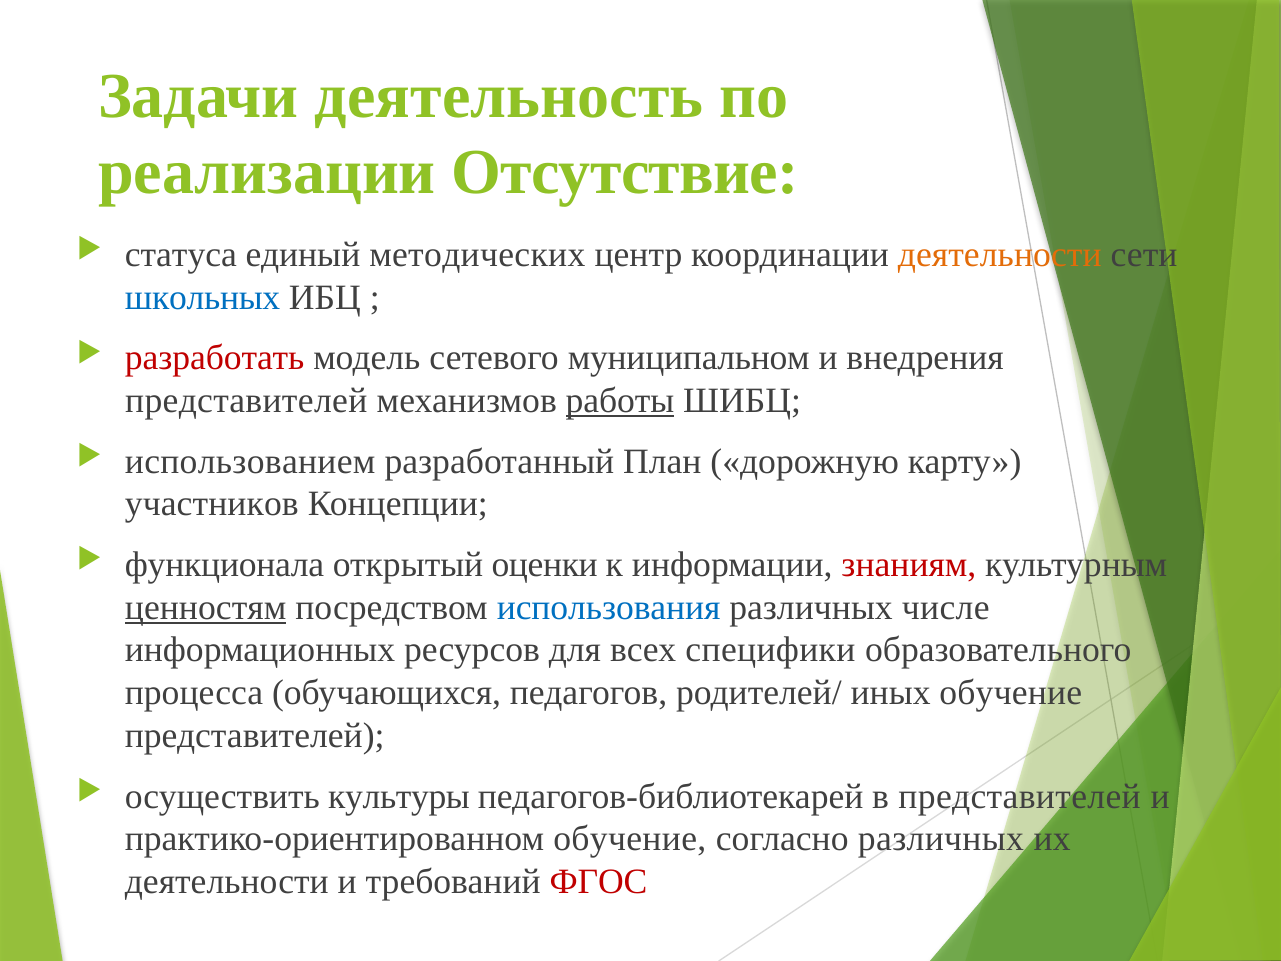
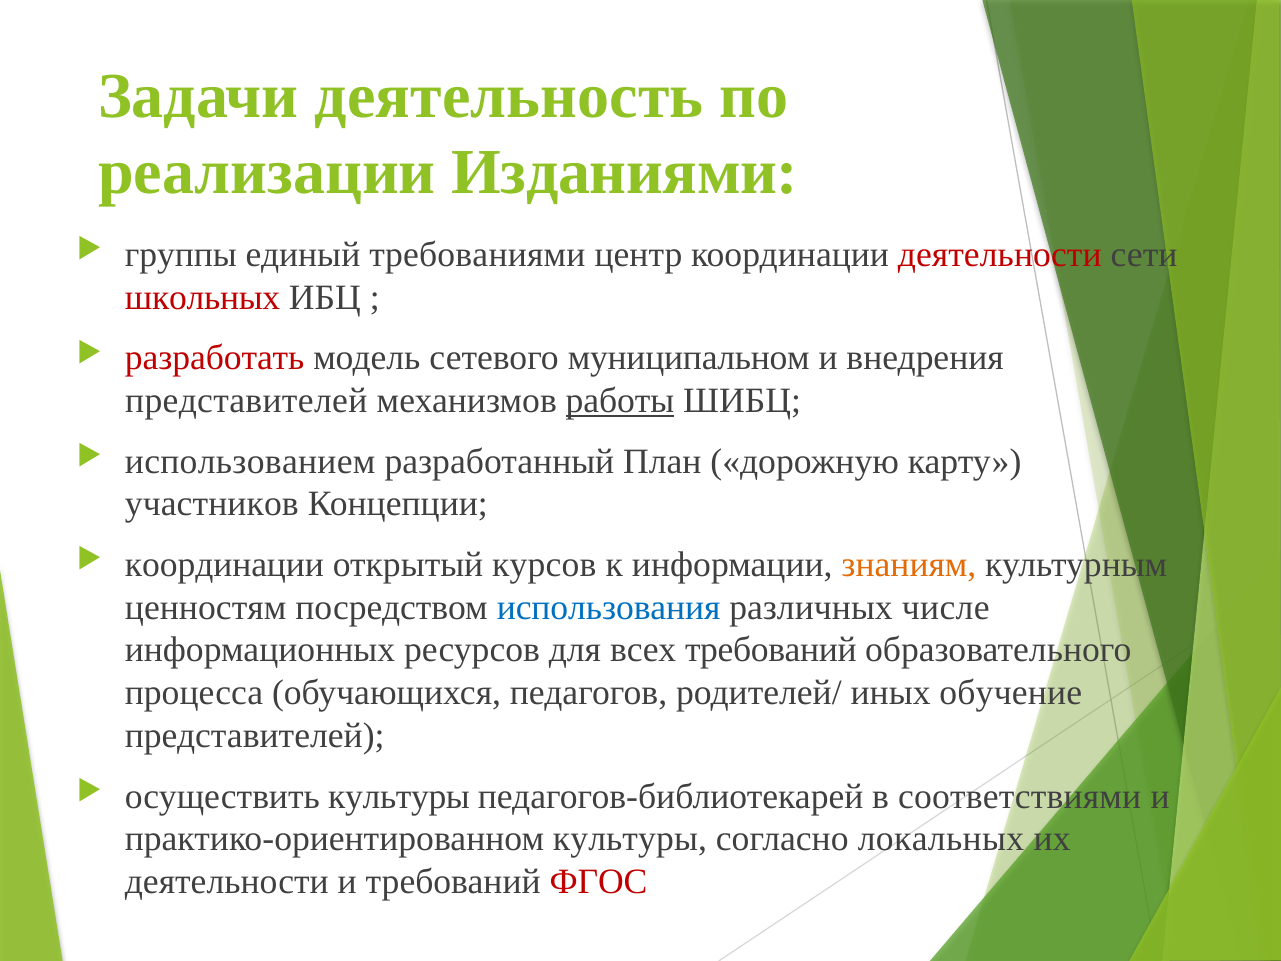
Отсутствие: Отсутствие -> Изданиями
статуса: статуса -> группы
методических: методических -> требованиями
деятельности at (1000, 254) colour: orange -> red
школьных colour: blue -> red
функционала at (225, 564): функционала -> координации
оценки: оценки -> курсов
знаниям colour: red -> orange
ценностям underline: present -> none
всех специфики: специфики -> требований
в представителей: представителей -> соответствиями
практико-ориентированном обучение: обучение -> культуры
согласно различных: различных -> локальных
